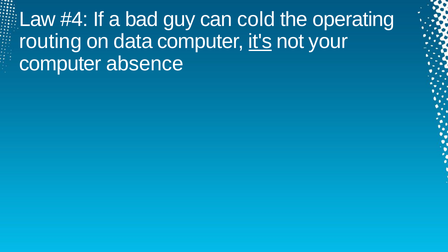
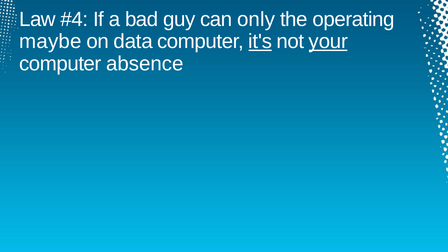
cold: cold -> only
routing: routing -> maybe
your underline: none -> present
